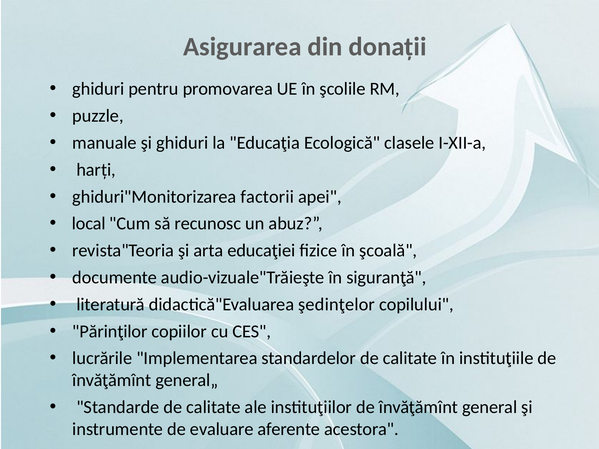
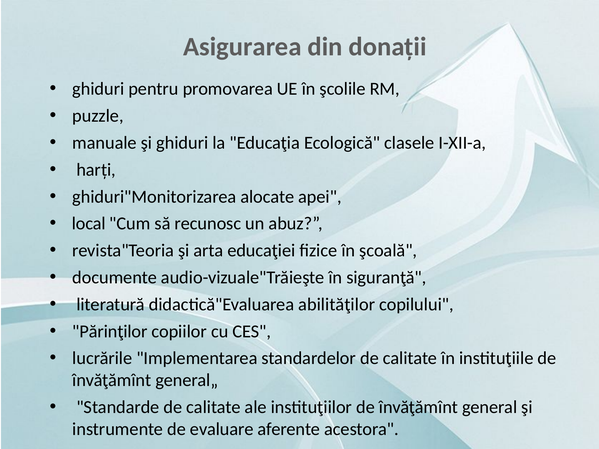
factorii: factorii -> alocate
şedinţelor: şedinţelor -> abilităţilor
